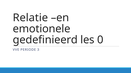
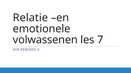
gedefinieerd: gedefinieerd -> volwassenen
0: 0 -> 7
